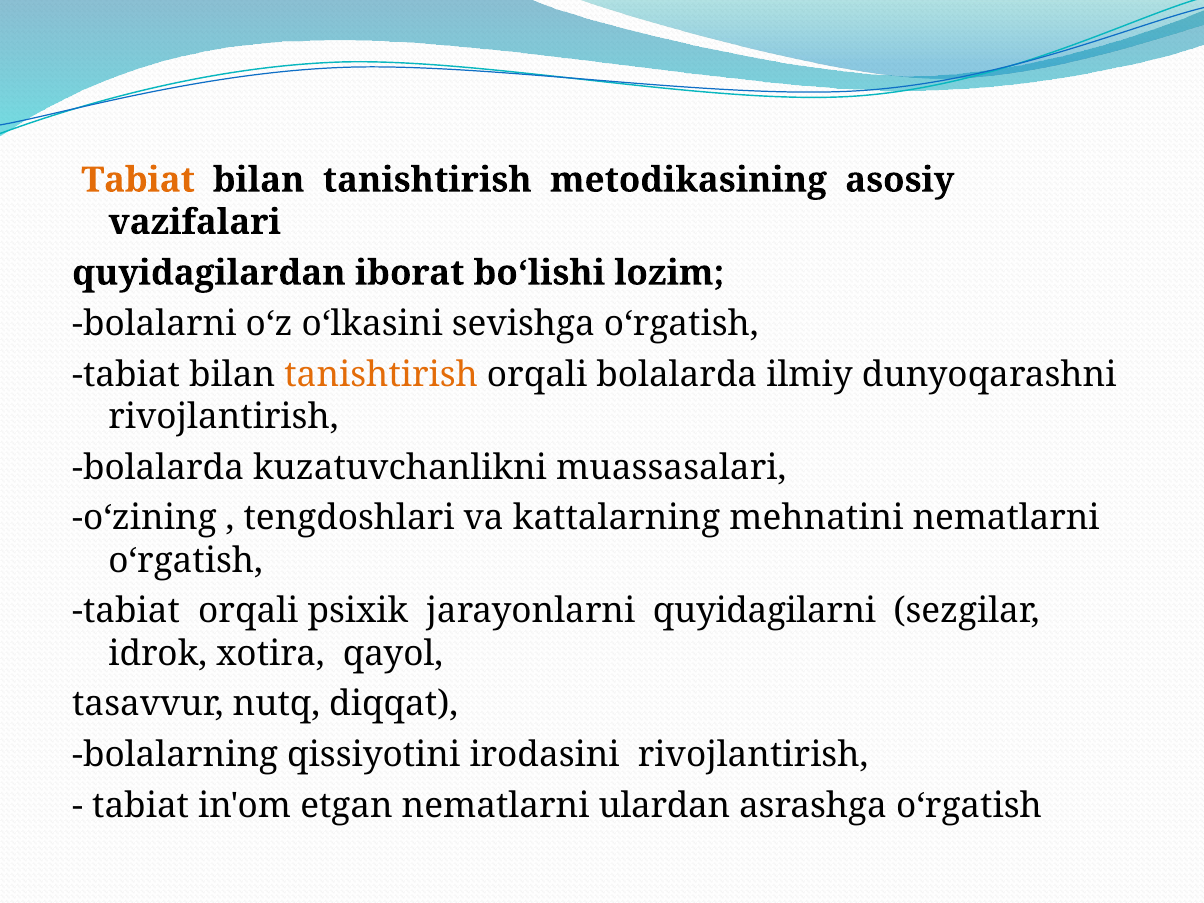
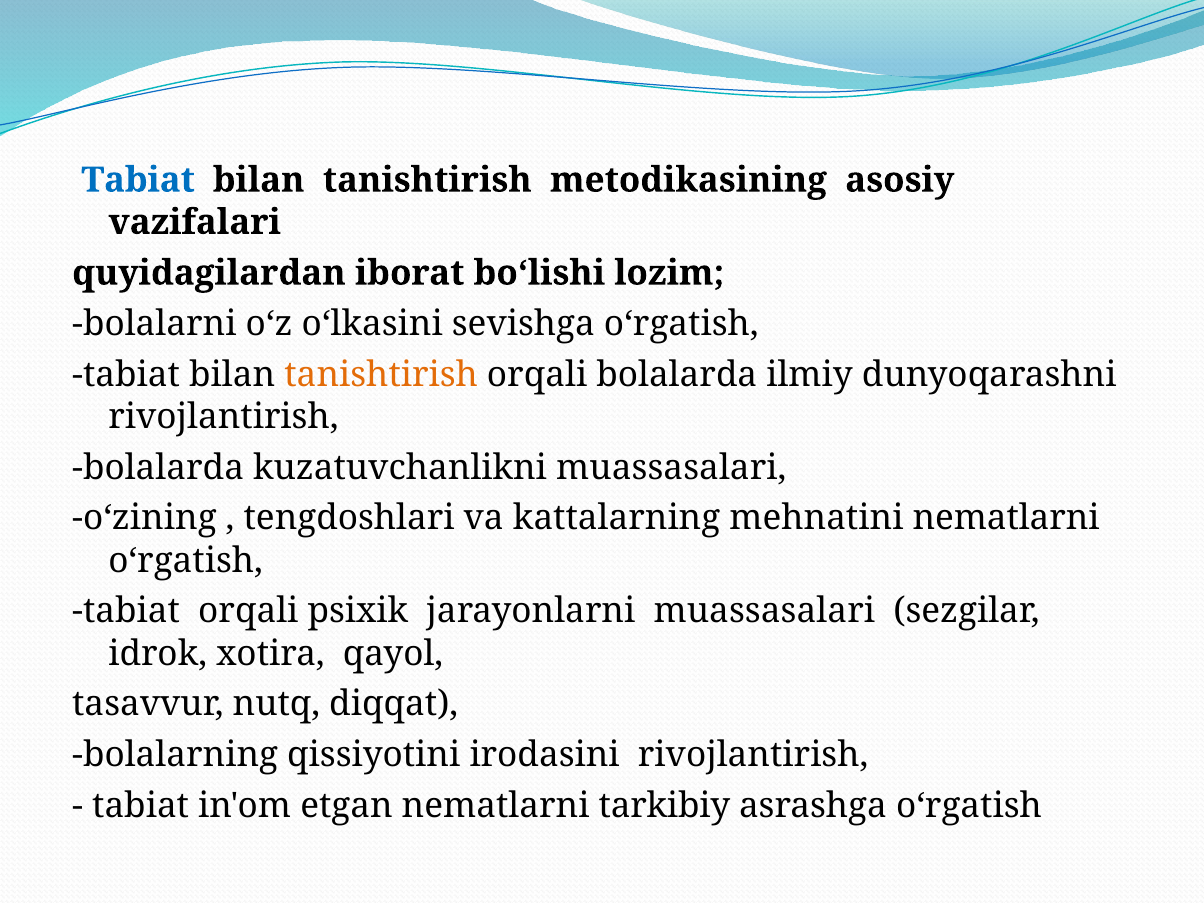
Tabiat at (138, 180) colour: orange -> blue
jarayonlarni quyidagilarni: quyidagilarni -> muassasalari
ulardan: ulardan -> tarkibiy
